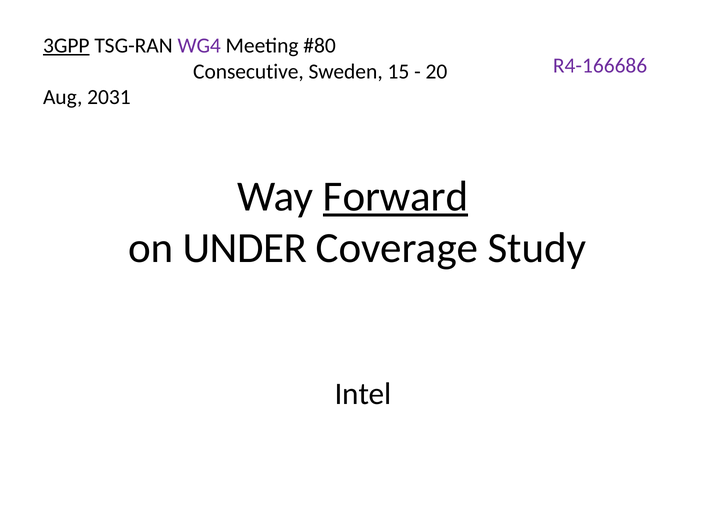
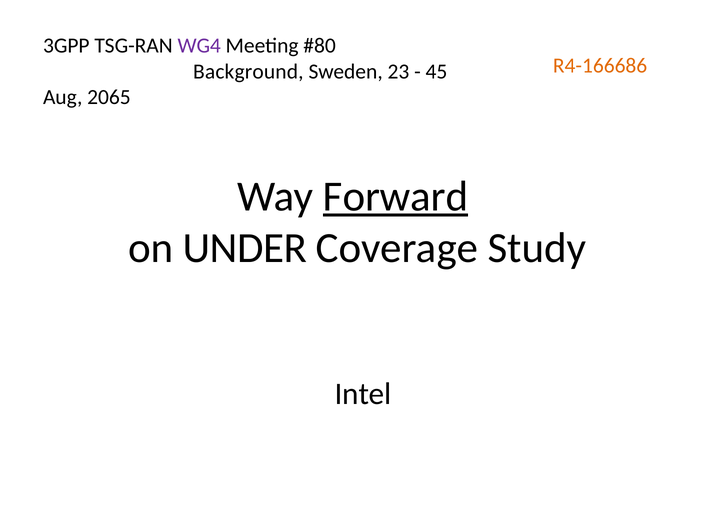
3GPP underline: present -> none
R4-166686 colour: purple -> orange
Consecutive: Consecutive -> Background
15: 15 -> 23
20: 20 -> 45
2031: 2031 -> 2065
